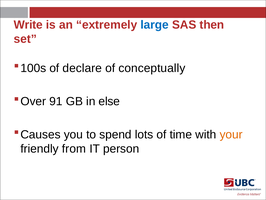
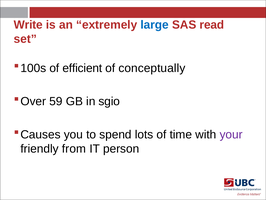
then: then -> read
declare: declare -> efficient
91: 91 -> 59
else: else -> sgio
your colour: orange -> purple
